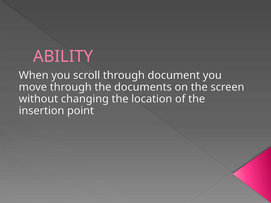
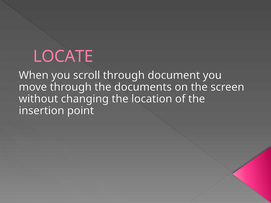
ABILITY: ABILITY -> LOCATE
